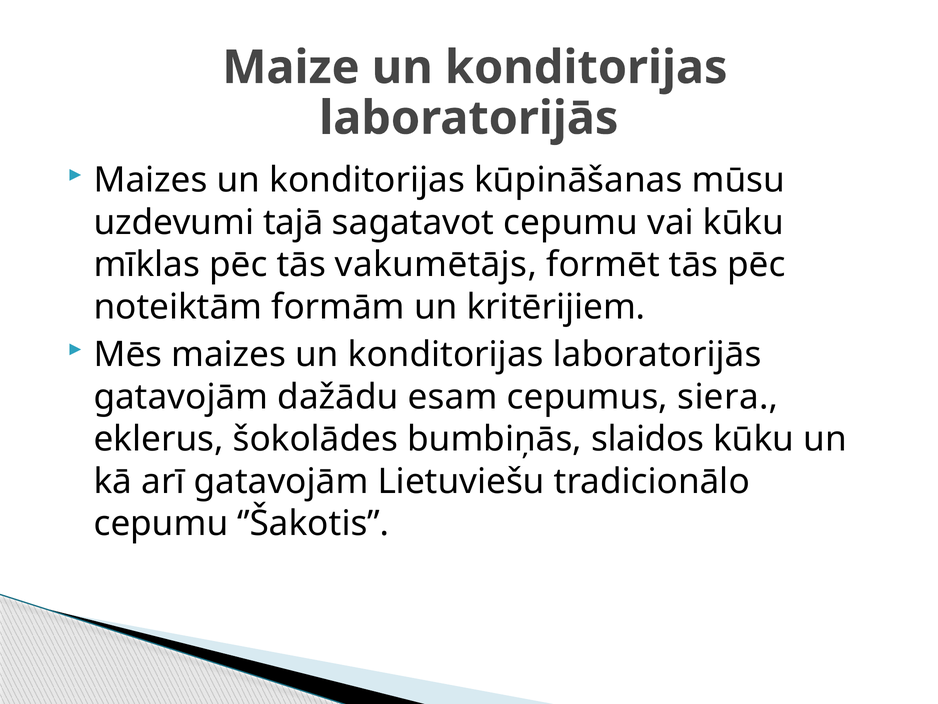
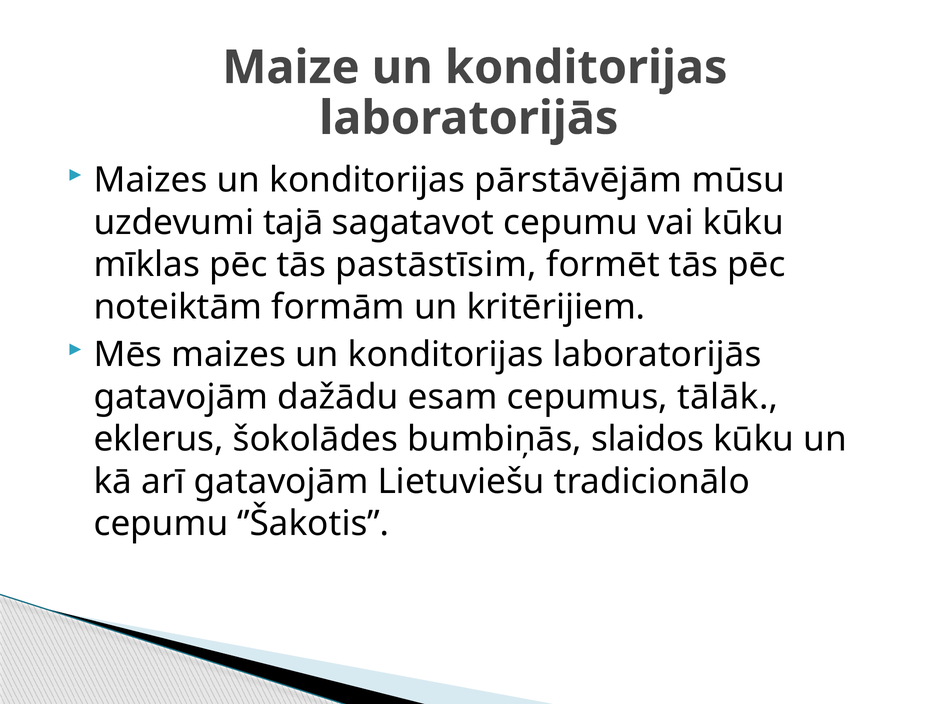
kūpināšanas: kūpināšanas -> pārstāvējām
vakumētājs: vakumētājs -> pastāstīsim
siera: siera -> tālāk
